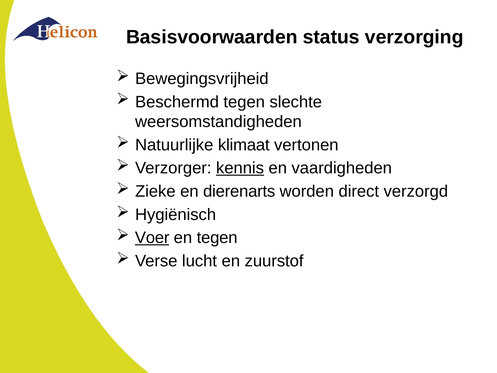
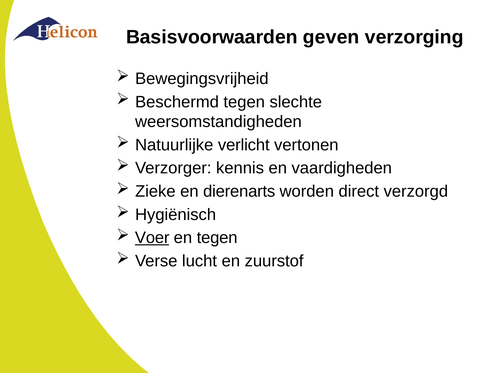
status: status -> geven
klimaat: klimaat -> verlicht
kennis underline: present -> none
